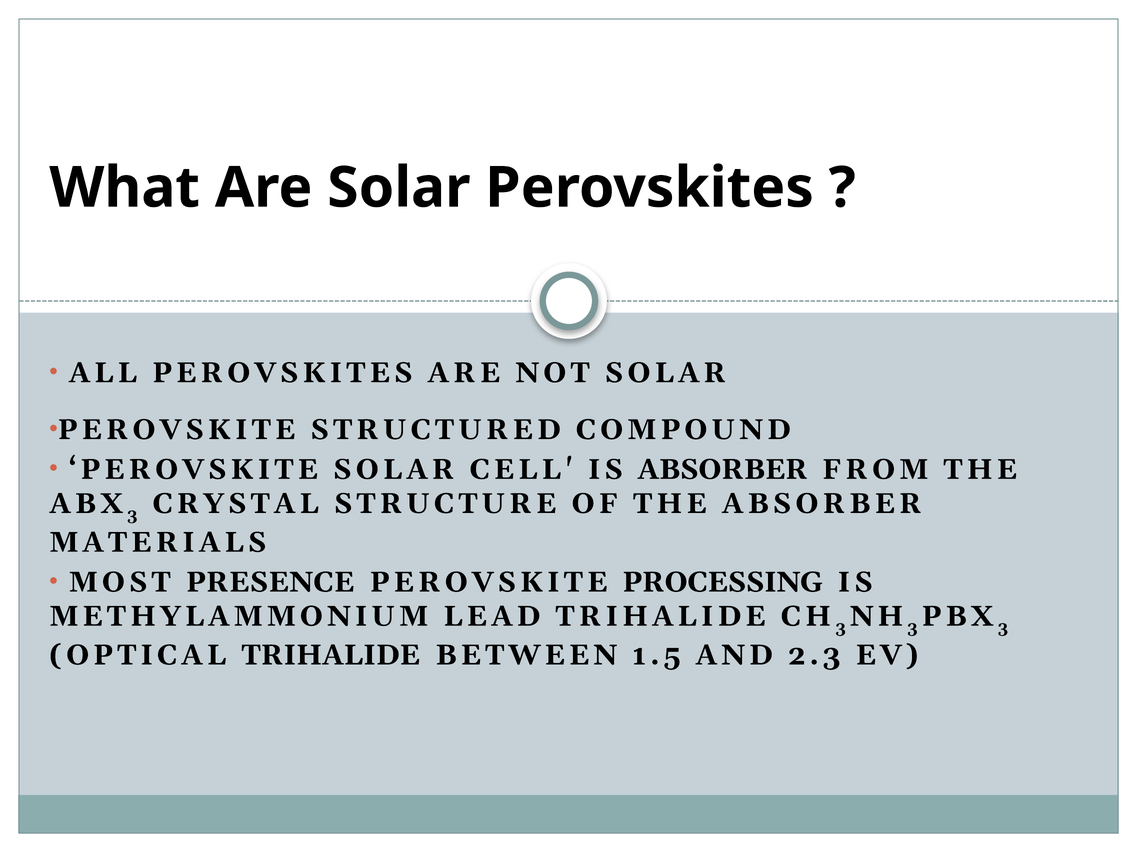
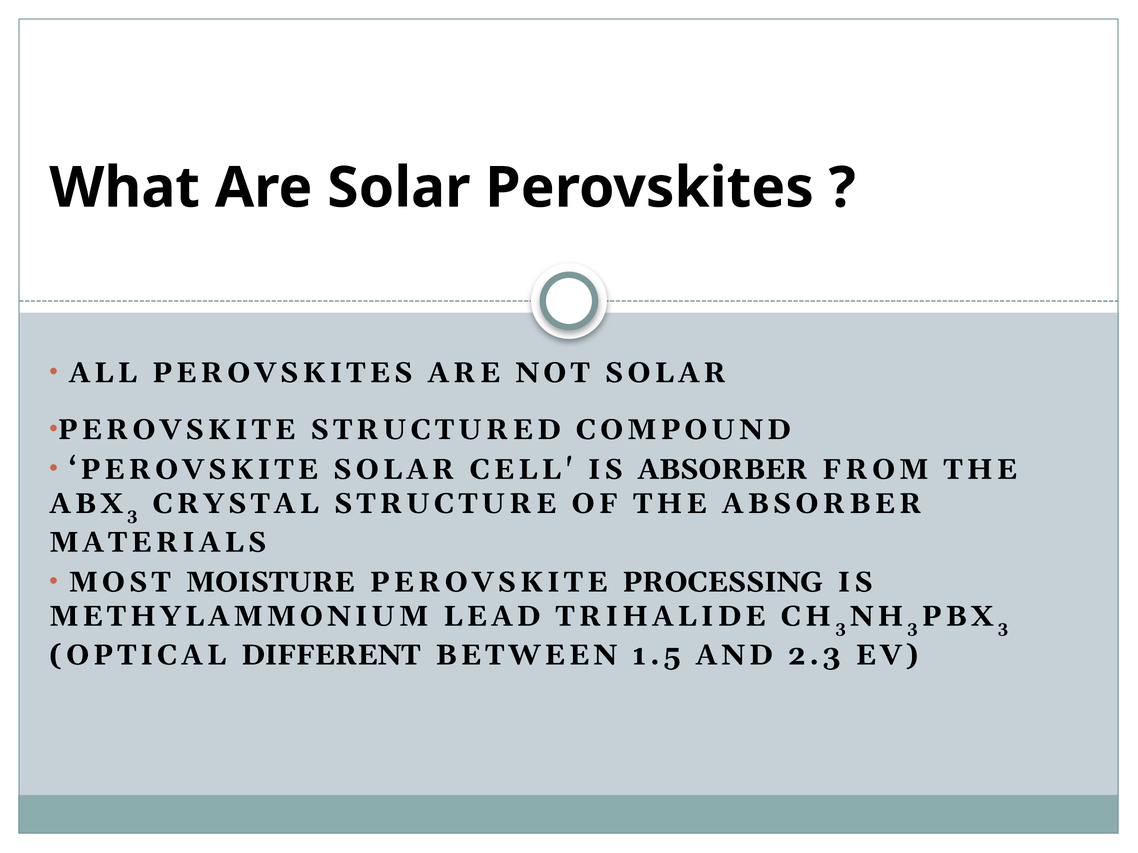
PRESENCE: PRESENCE -> MOISTURE
OPTICAL TRIHALIDE: TRIHALIDE -> DIFFERENT
